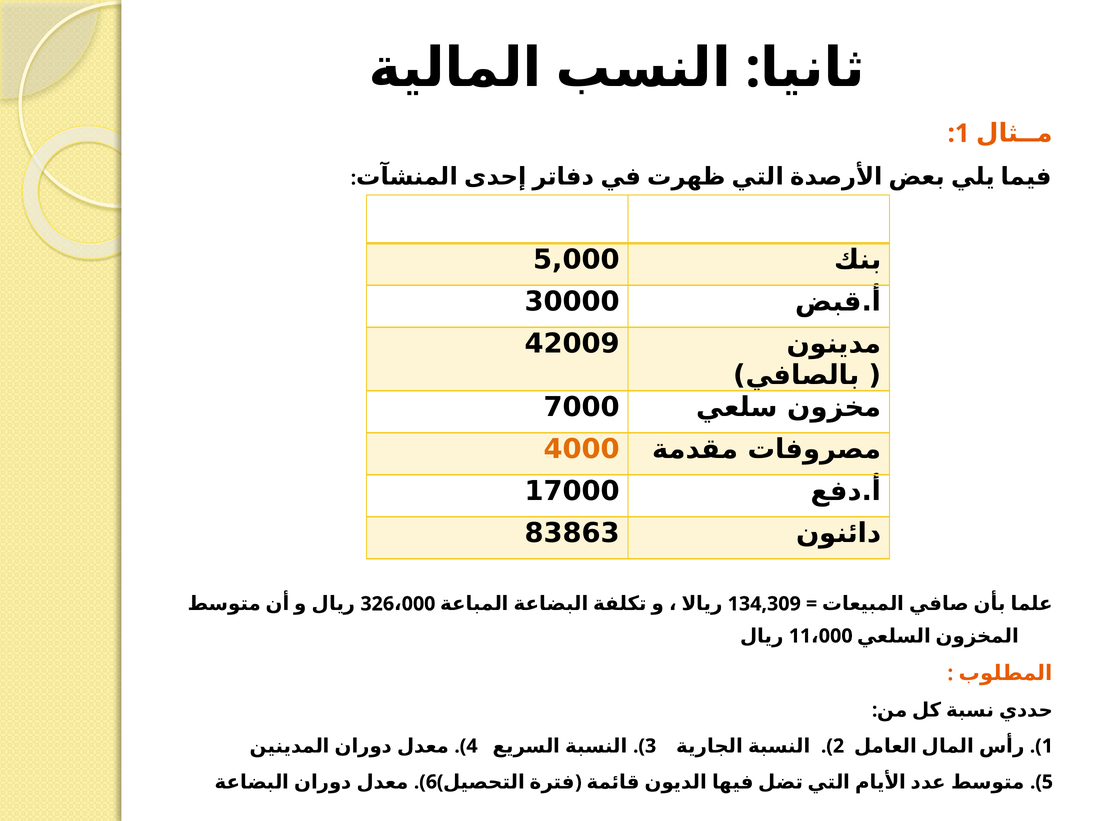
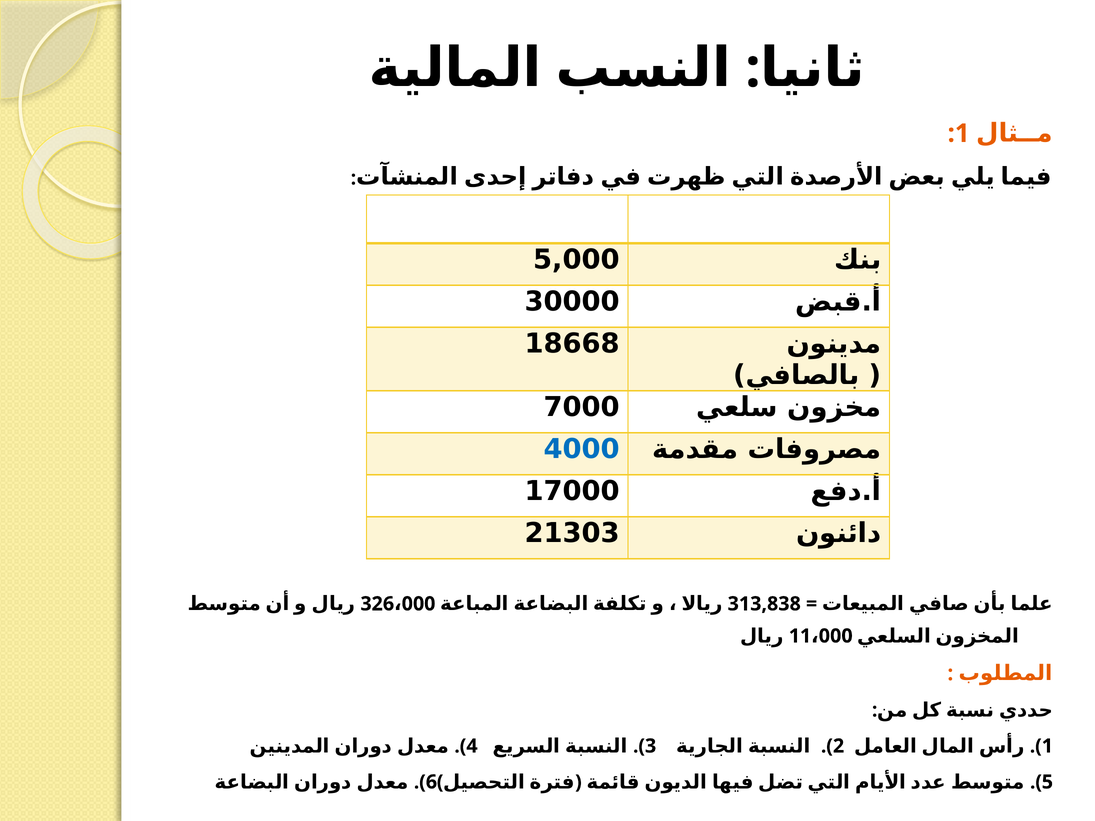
42009: 42009 -> 18668
4000 colour: orange -> blue
83863: 83863 -> 21303
134,309: 134,309 -> 313,838
